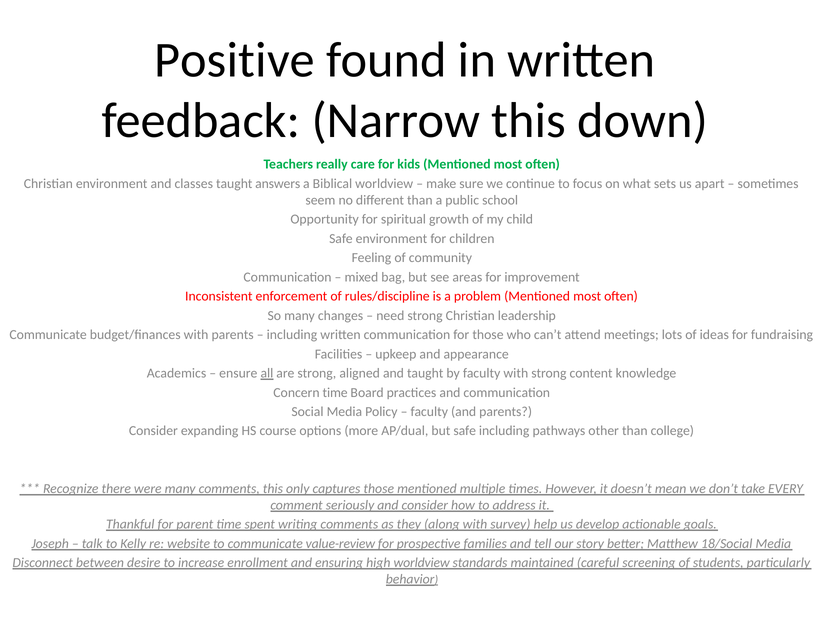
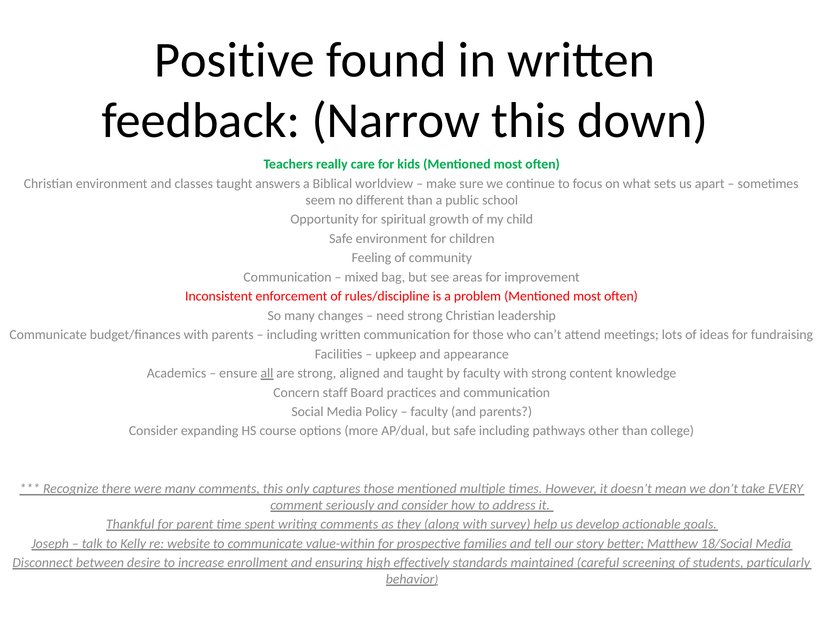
Concern time: time -> staff
value-review: value-review -> value-within
high worldview: worldview -> effectively
